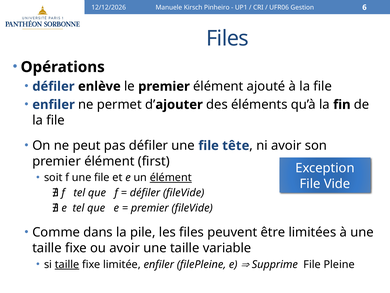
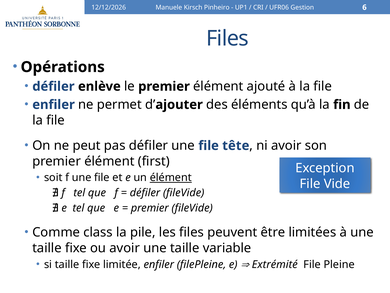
dans: dans -> class
taille at (67, 264) underline: present -> none
Supprime: Supprime -> Extrémité
